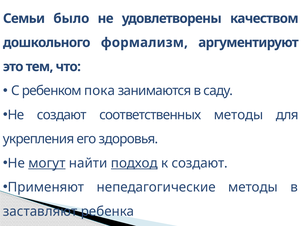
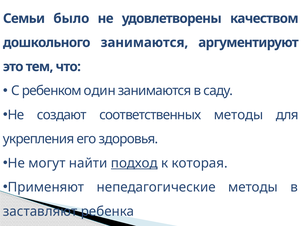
дошкольного формализм: формализм -> занимаются
пока: пока -> один
могут underline: present -> none
к создают: создают -> которая
